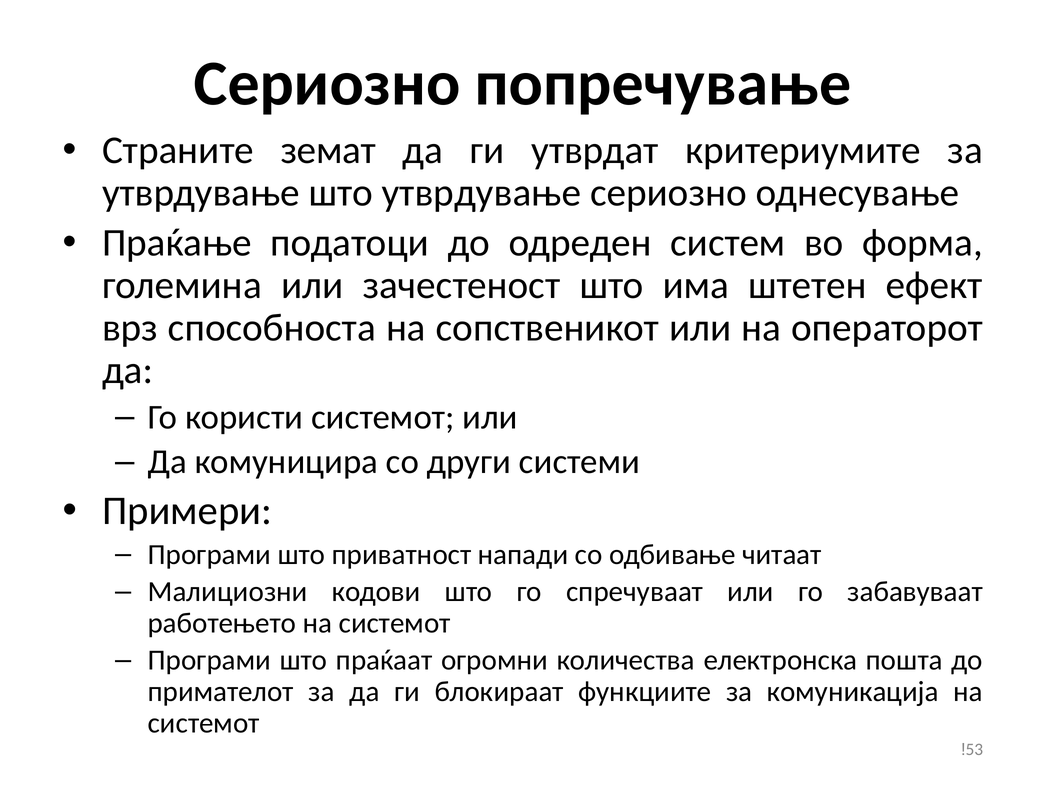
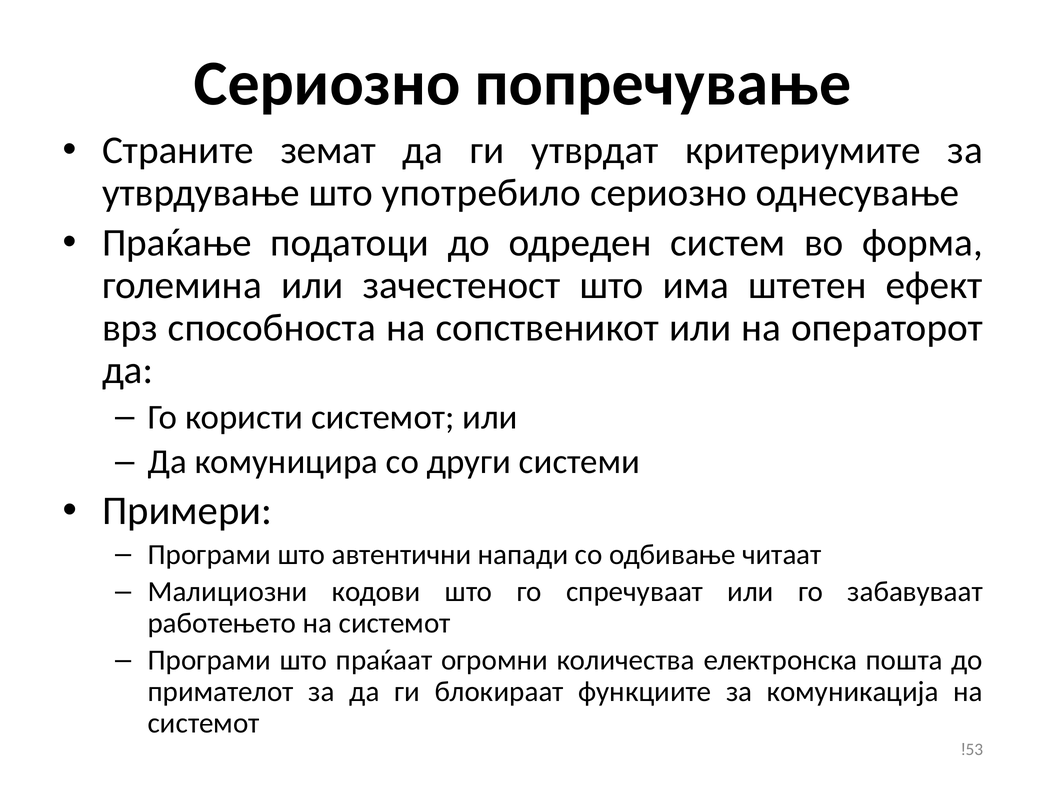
што утврдување: утврдување -> употребило
приватност: приватност -> автентични
